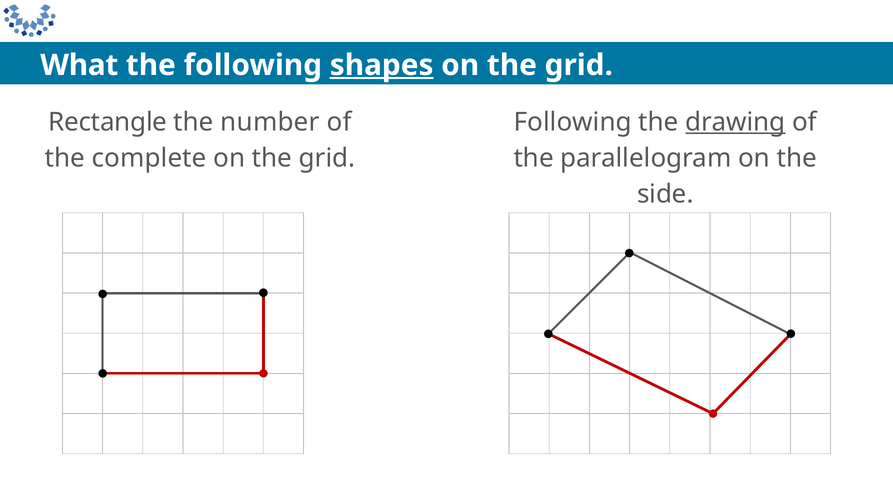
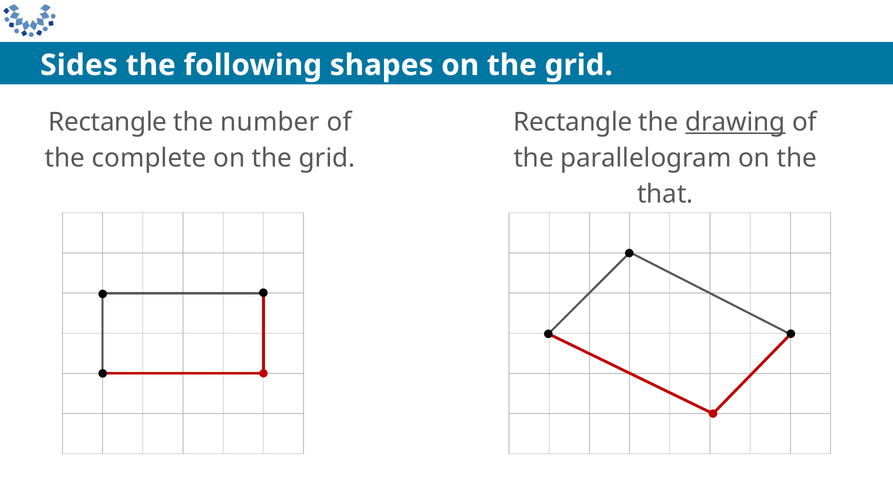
What: What -> Sides
shapes underline: present -> none
Following at (573, 122): Following -> Rectangle
side: side -> that
